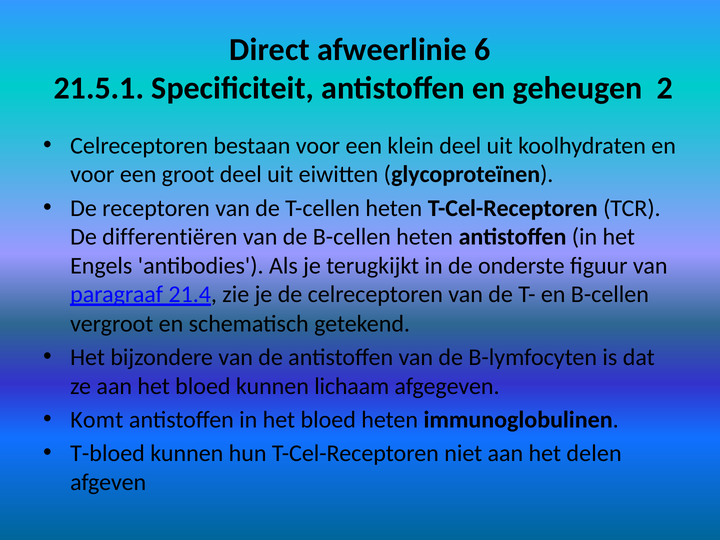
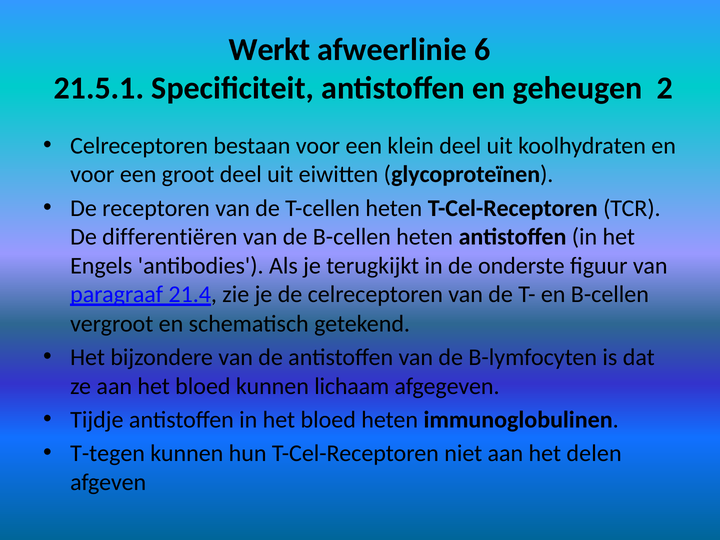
Direct: Direct -> Werkt
Komt: Komt -> Tijdje
T-bloed: T-bloed -> T-tegen
